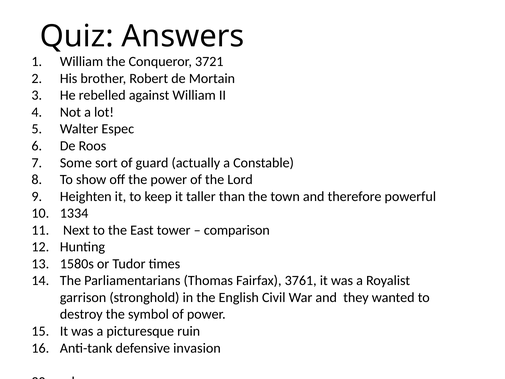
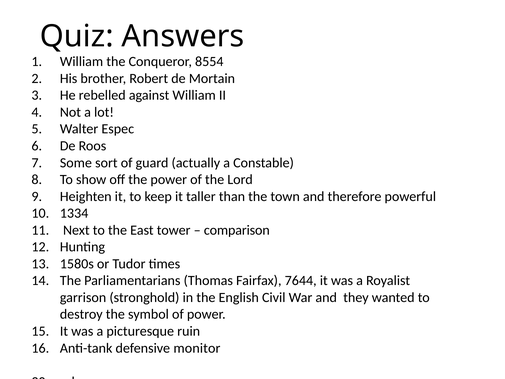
3721: 3721 -> 8554
3761: 3761 -> 7644
invasion: invasion -> monitor
